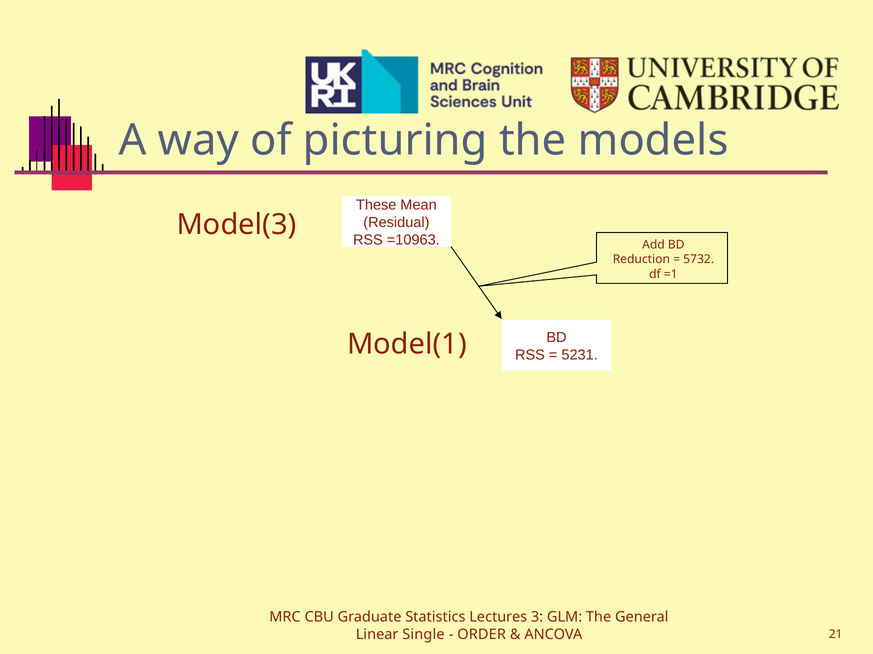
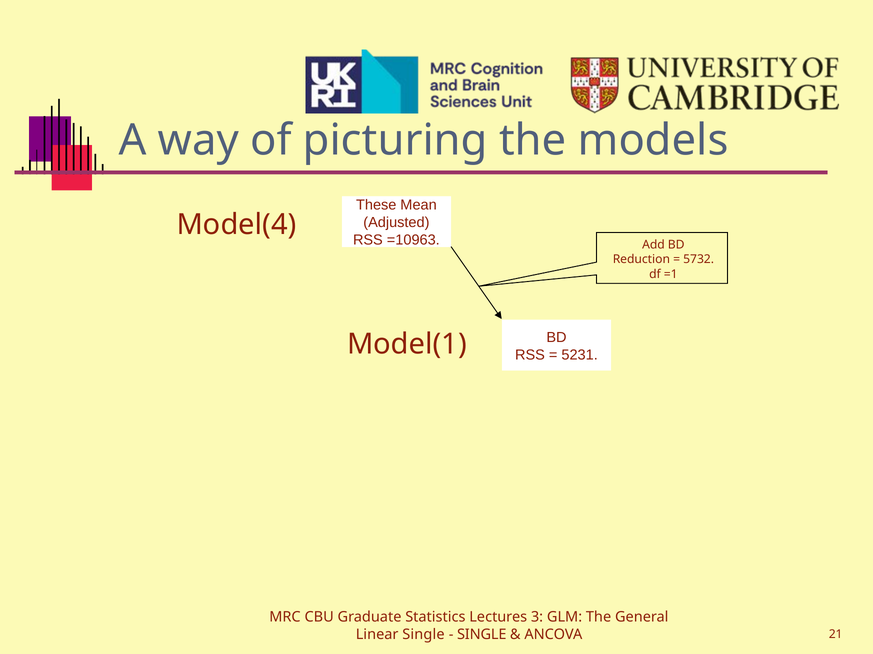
Residual: Residual -> Adjusted
Model(3: Model(3 -> Model(4
ORDER at (482, 635): ORDER -> SINGLE
